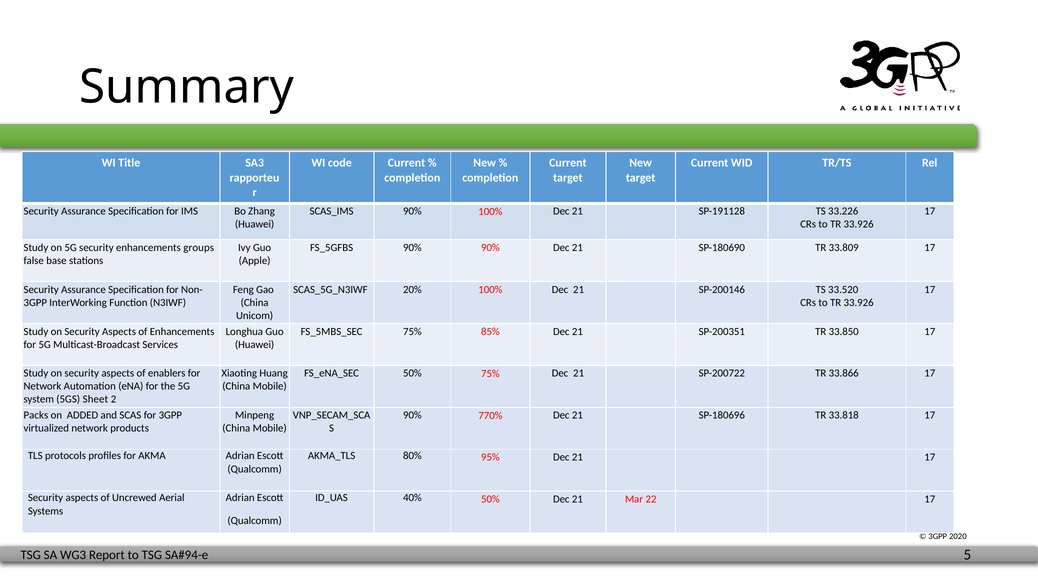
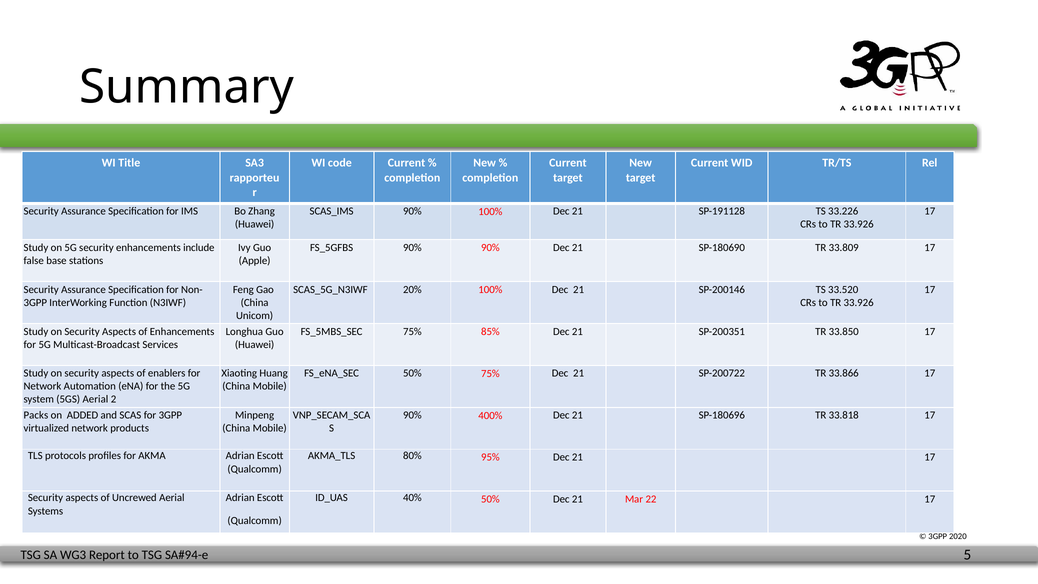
groups: groups -> include
5GS Sheet: Sheet -> Aerial
770%: 770% -> 400%
